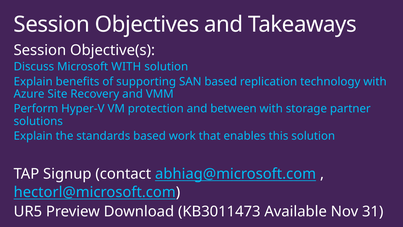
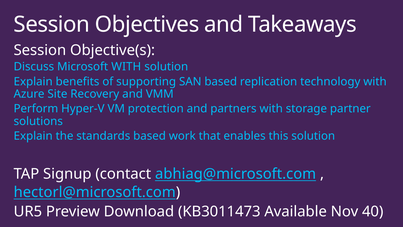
between: between -> partners
31: 31 -> 40
